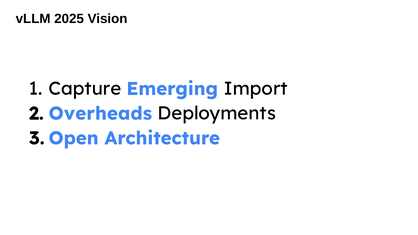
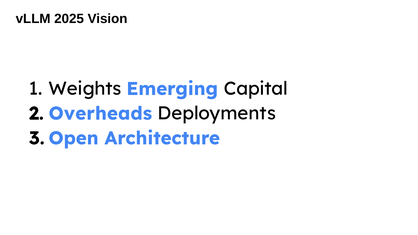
Capture: Capture -> Weights
Import: Import -> Capital
